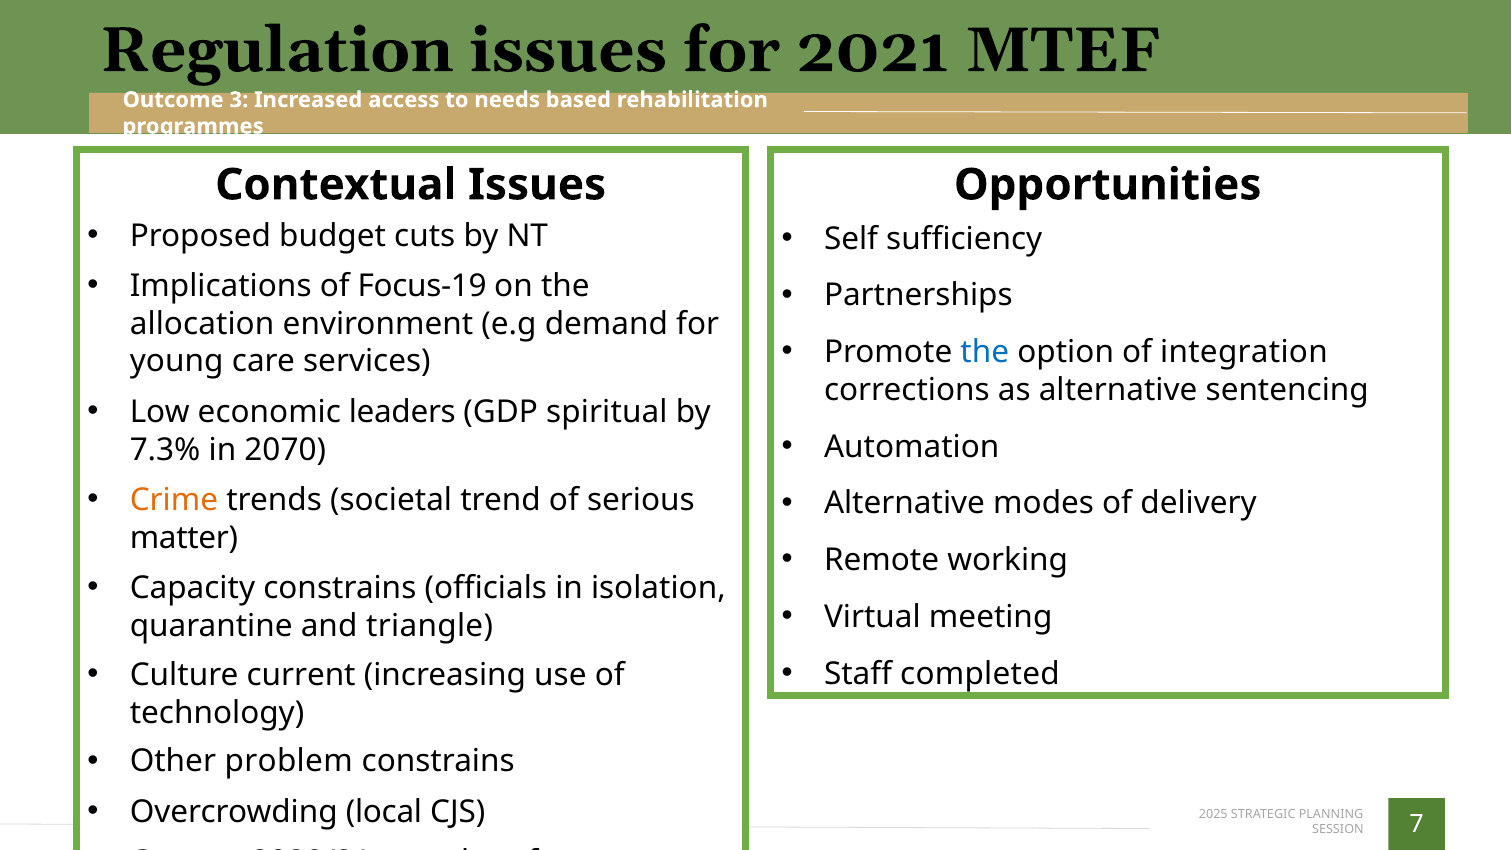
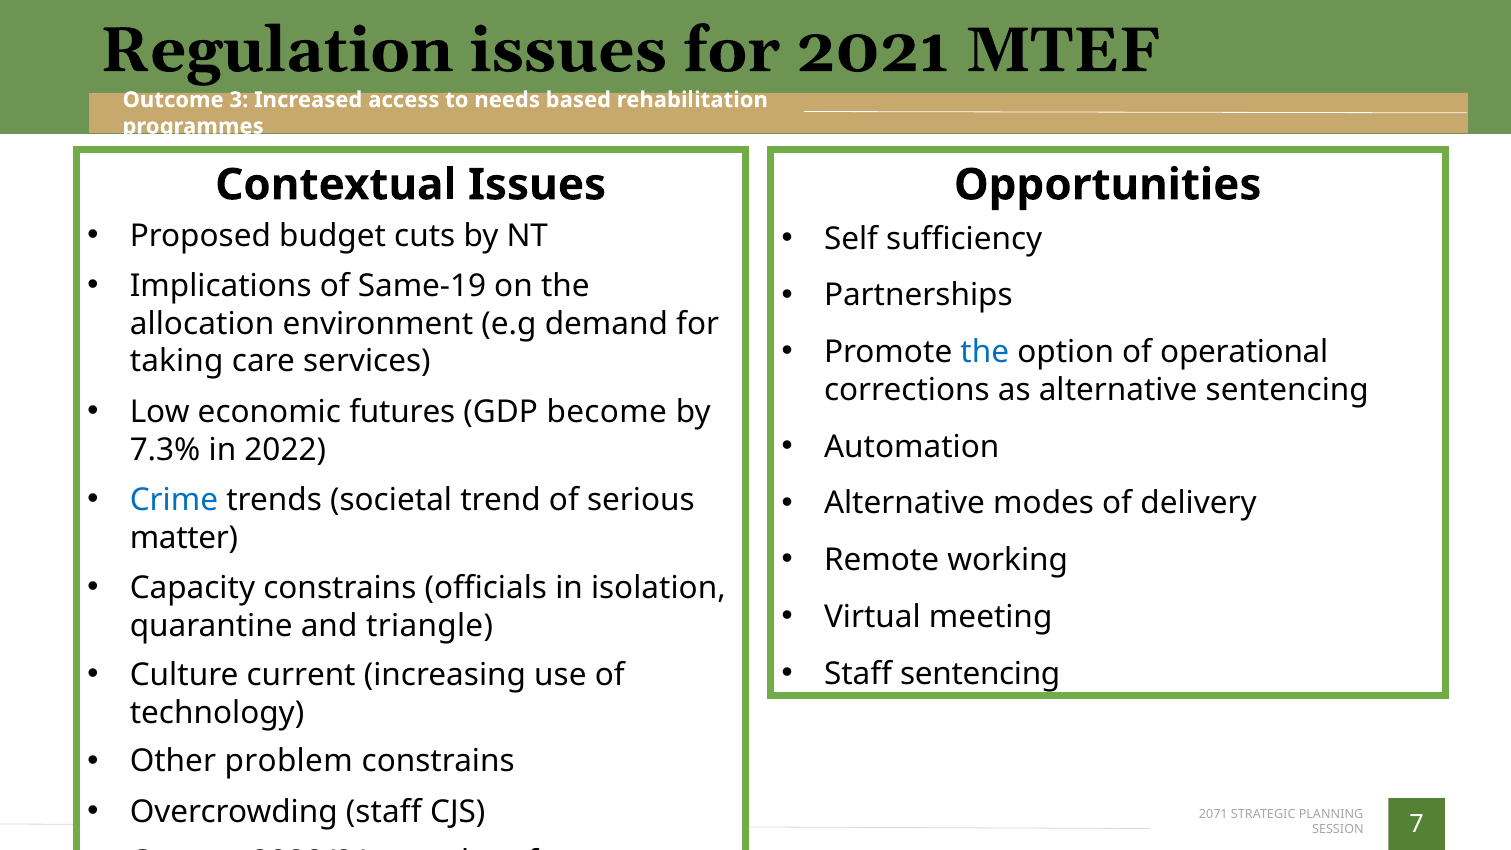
Focus-19: Focus-19 -> Same-19
integration: integration -> operational
young: young -> taking
leaders: leaders -> futures
spiritual: spiritual -> become
2070: 2070 -> 2022
Crime colour: orange -> blue
Staff completed: completed -> sentencing
Overcrowding local: local -> staff
2025: 2025 -> 2071
